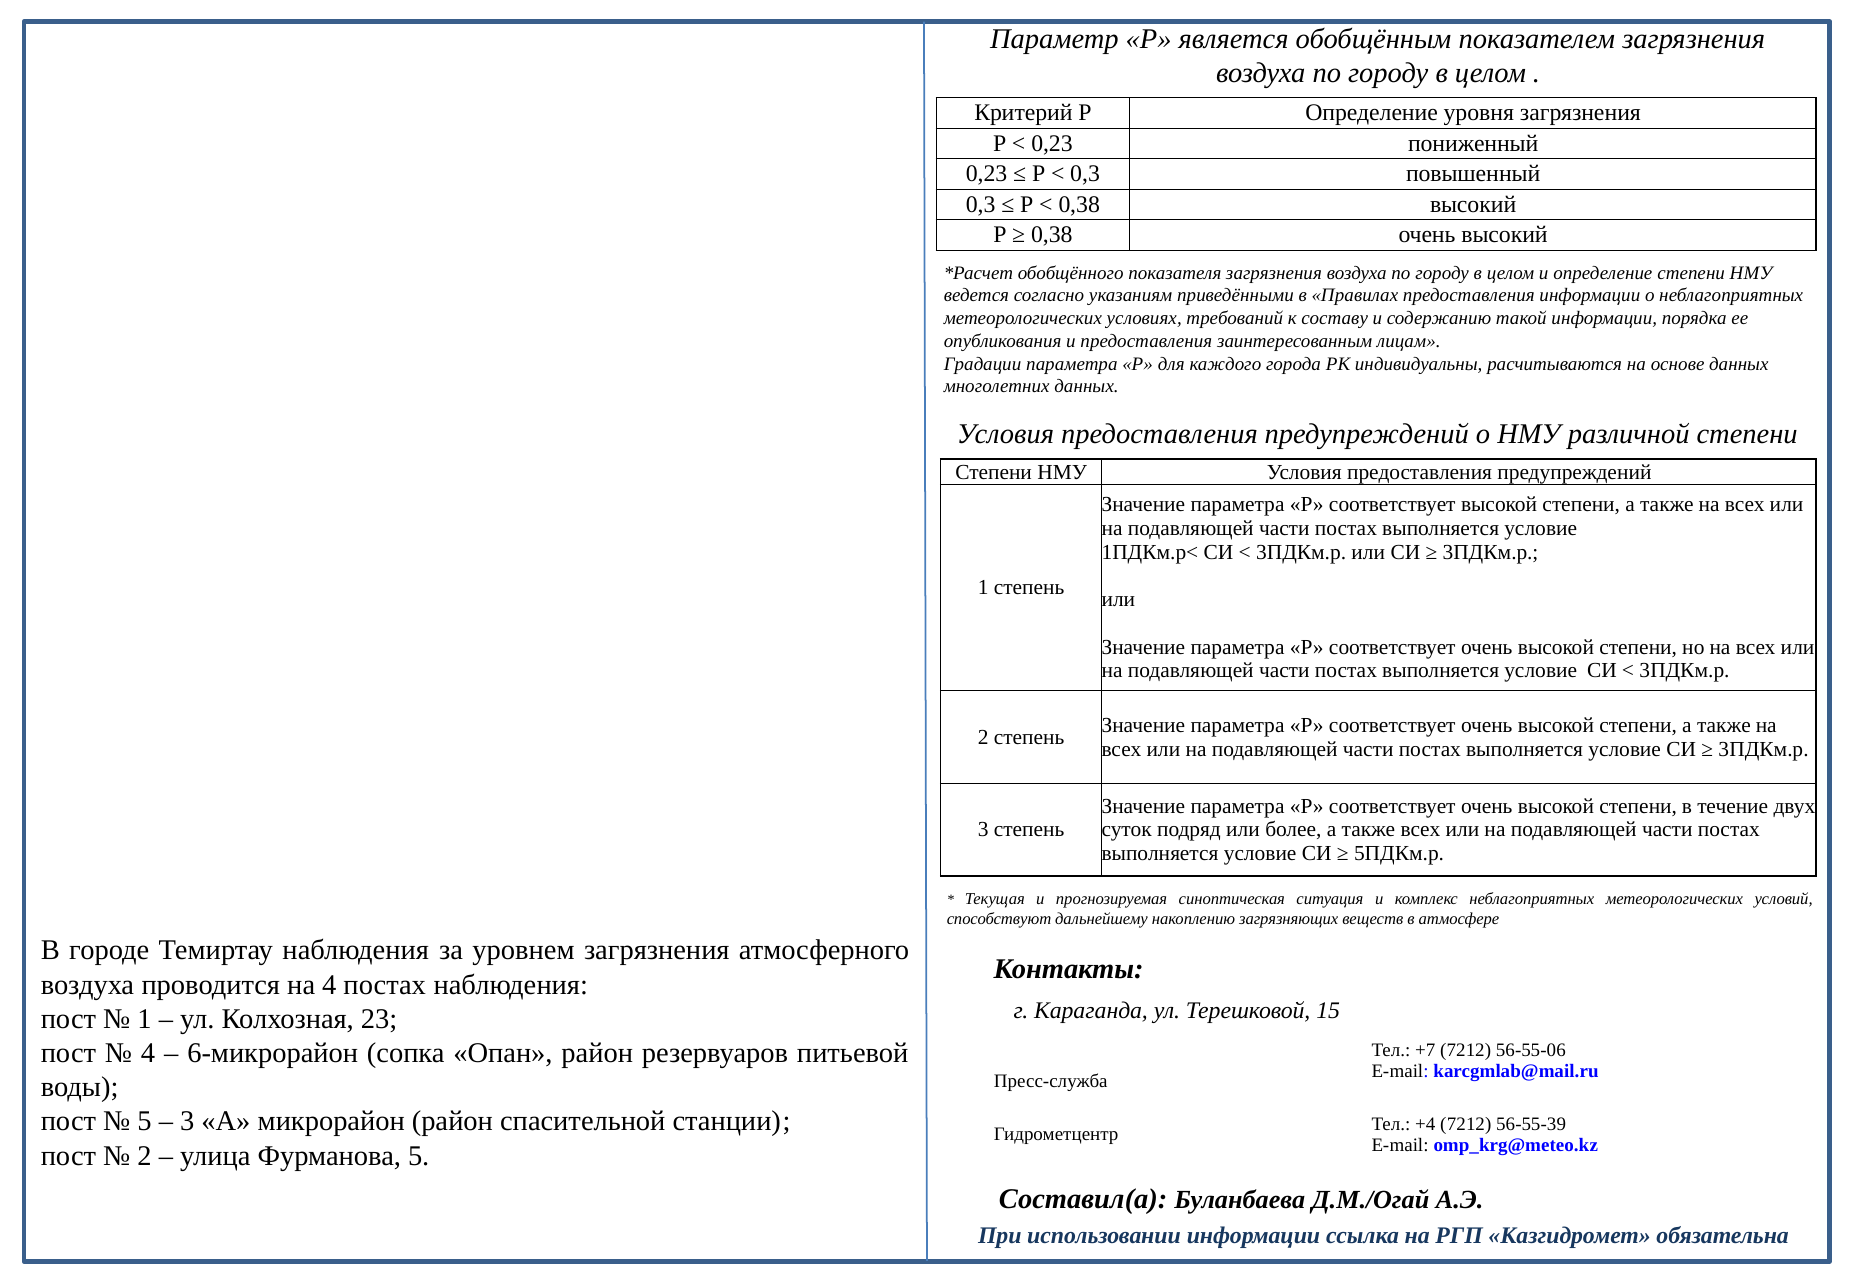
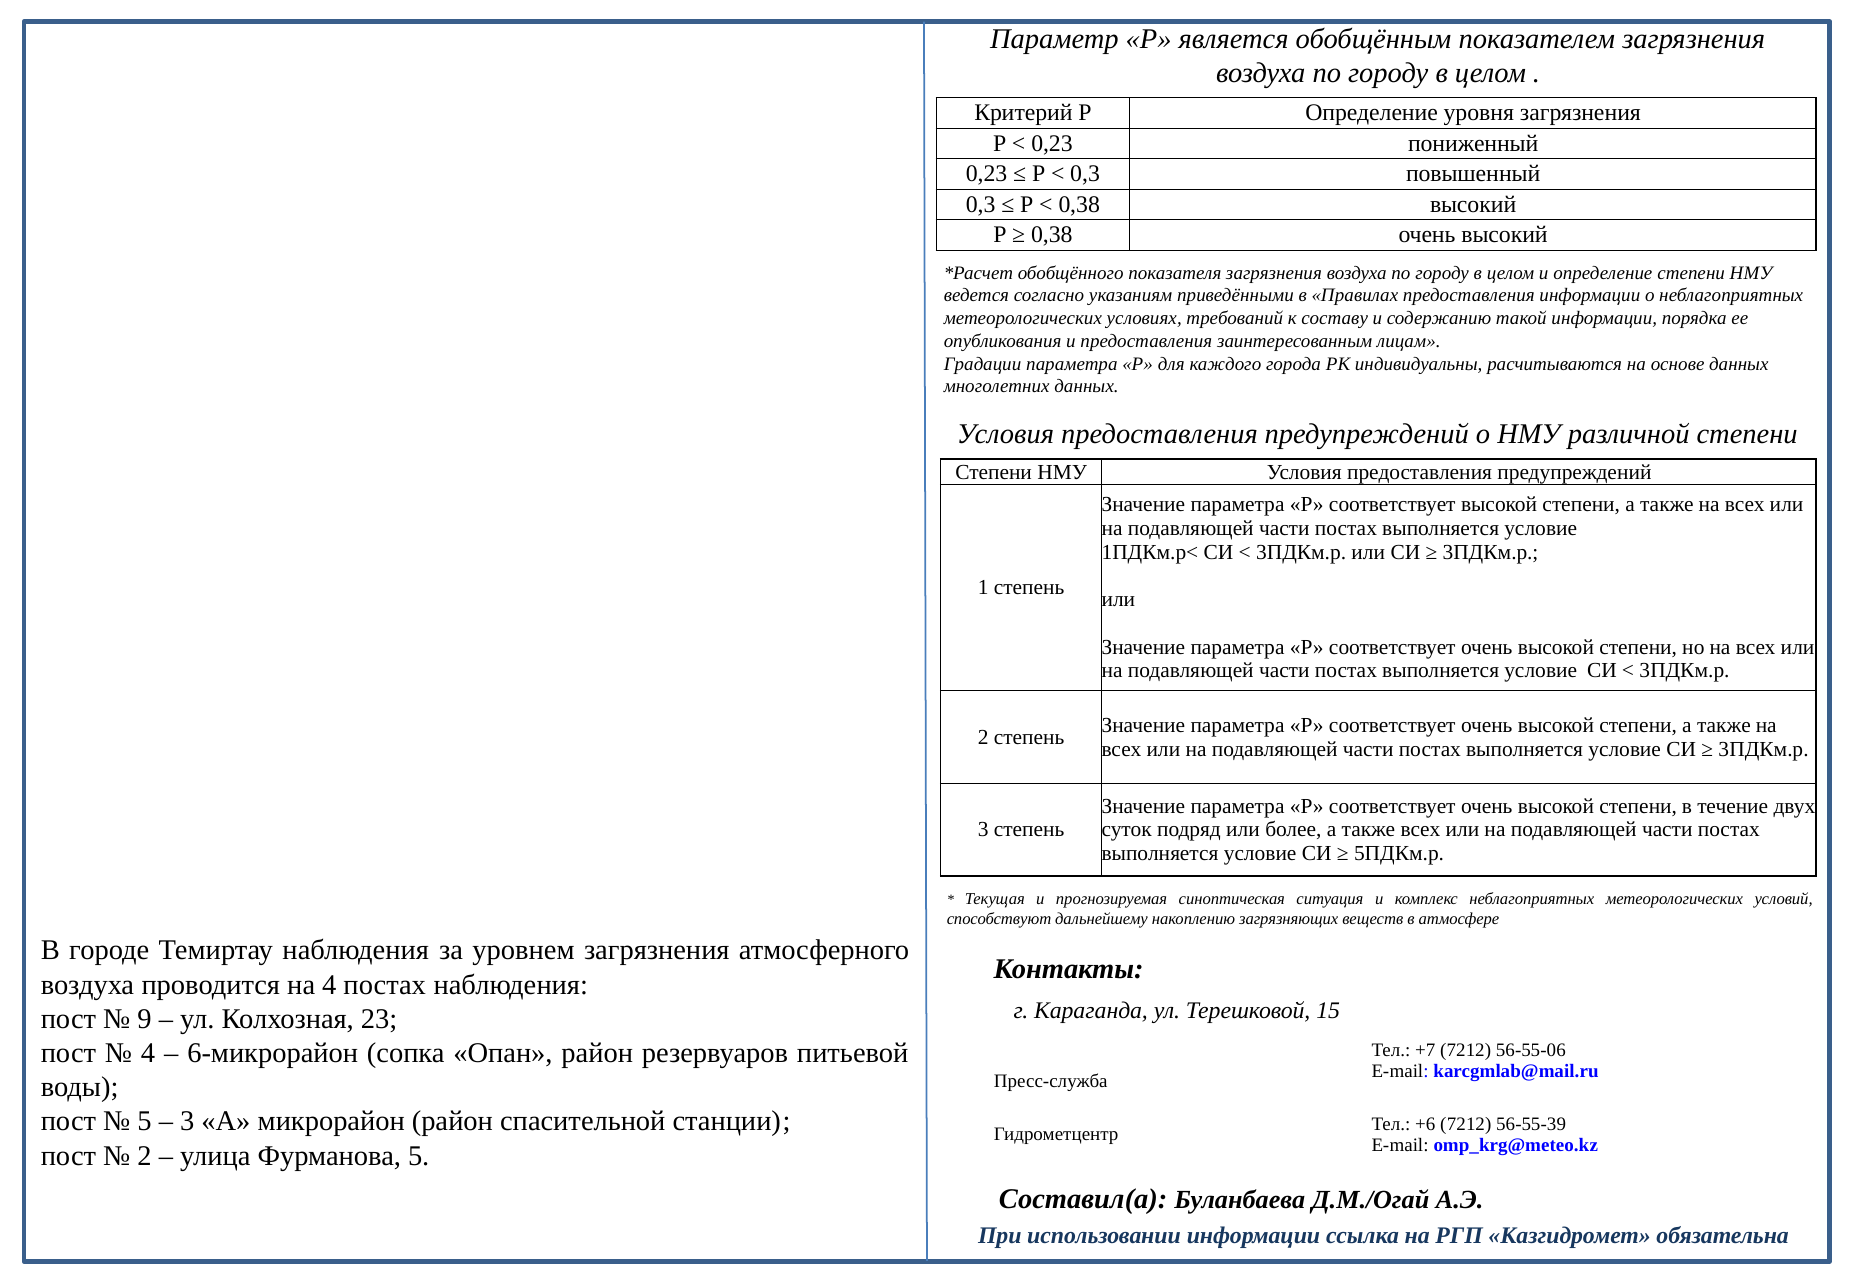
1 at (145, 1019): 1 -> 9
+4: +4 -> +6
